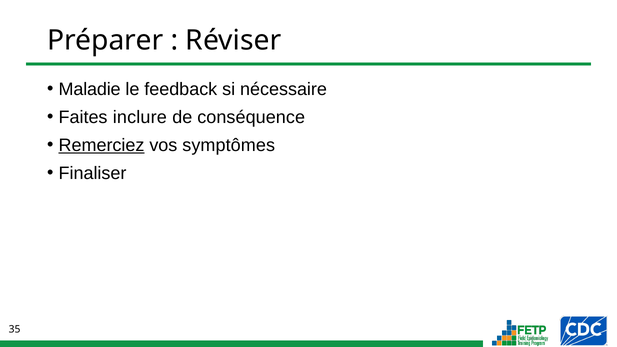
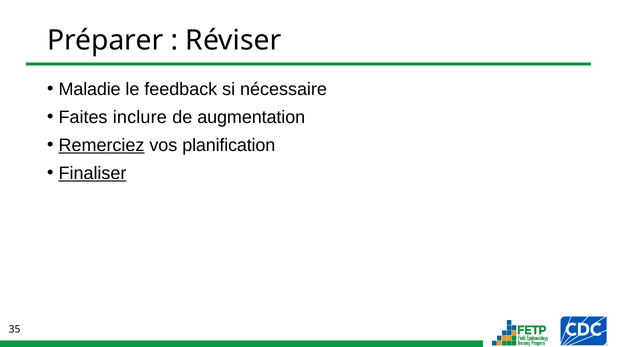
conséquence: conséquence -> augmentation
symptômes: symptômes -> planification
Finaliser underline: none -> present
